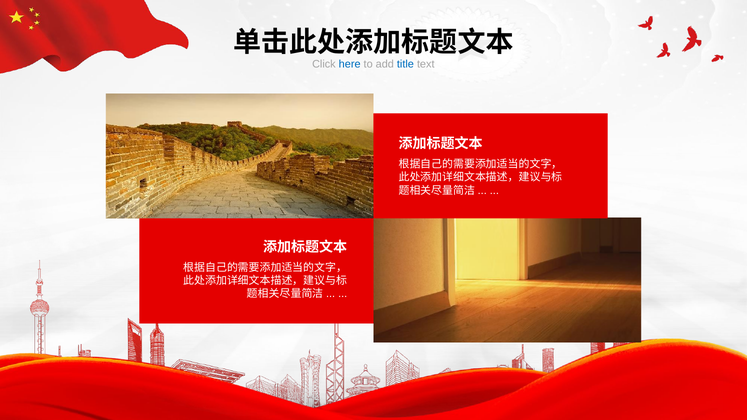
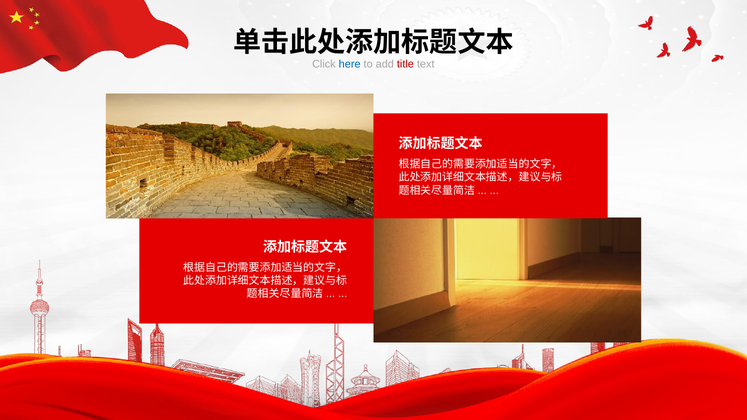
title colour: blue -> red
